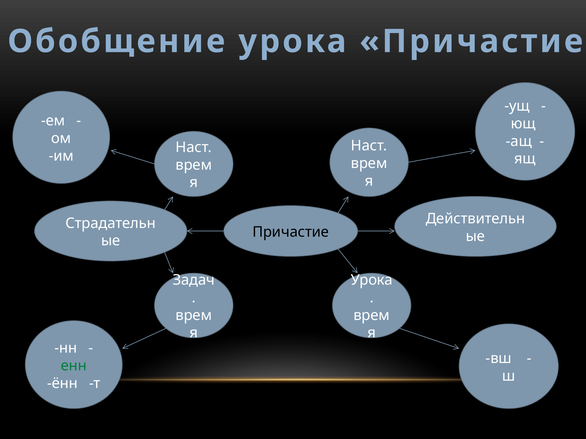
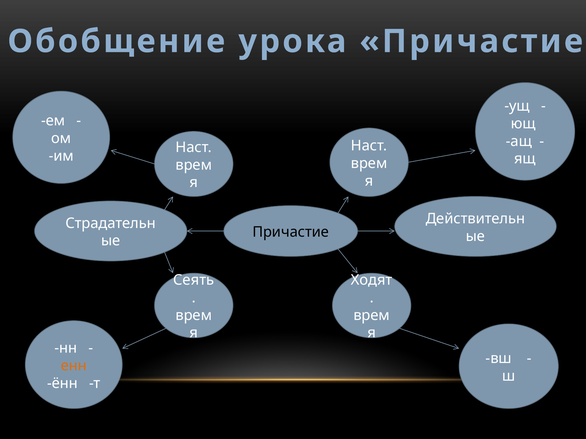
Задач: Задач -> Сеять
Урока at (372, 280): Урока -> Ходят
енн colour: green -> orange
